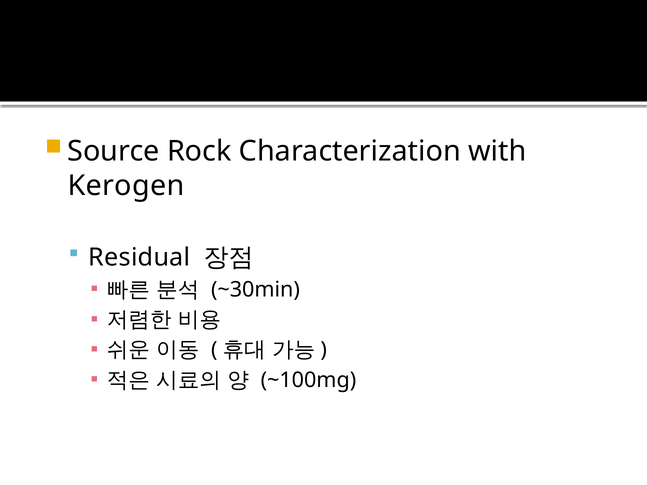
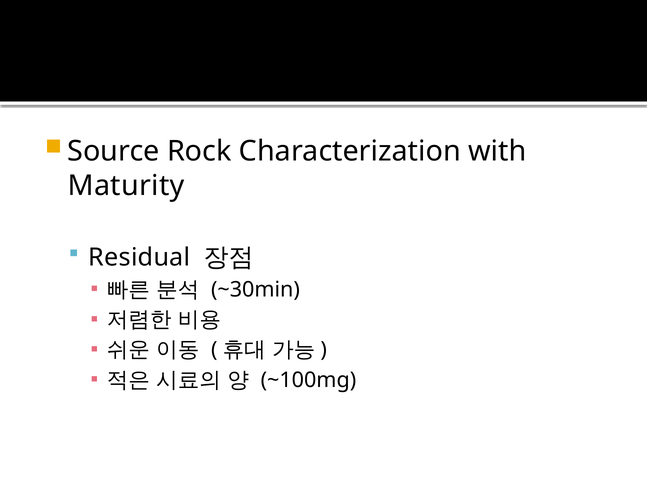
Kerogen: Kerogen -> Maturity
